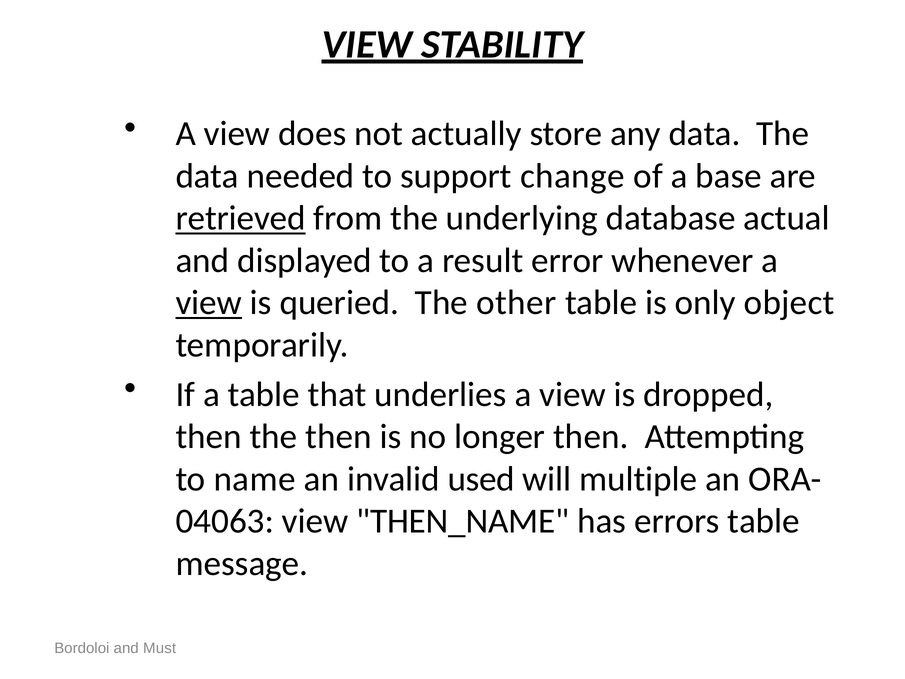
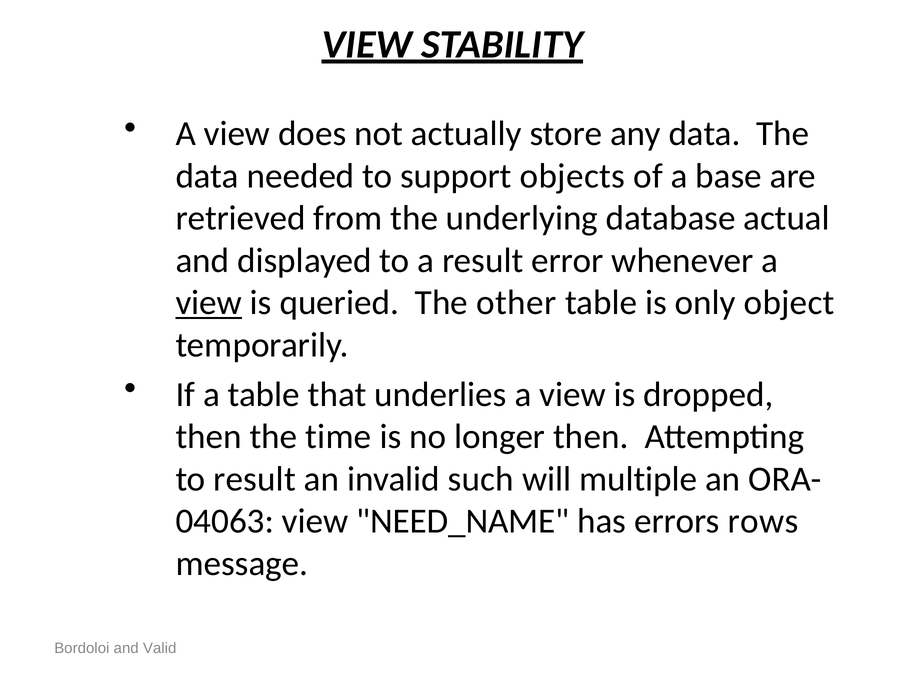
change: change -> objects
retrieved underline: present -> none
the then: then -> time
to name: name -> result
used: used -> such
THEN_NAME: THEN_NAME -> NEED_NAME
errors table: table -> rows
Must: Must -> Valid
